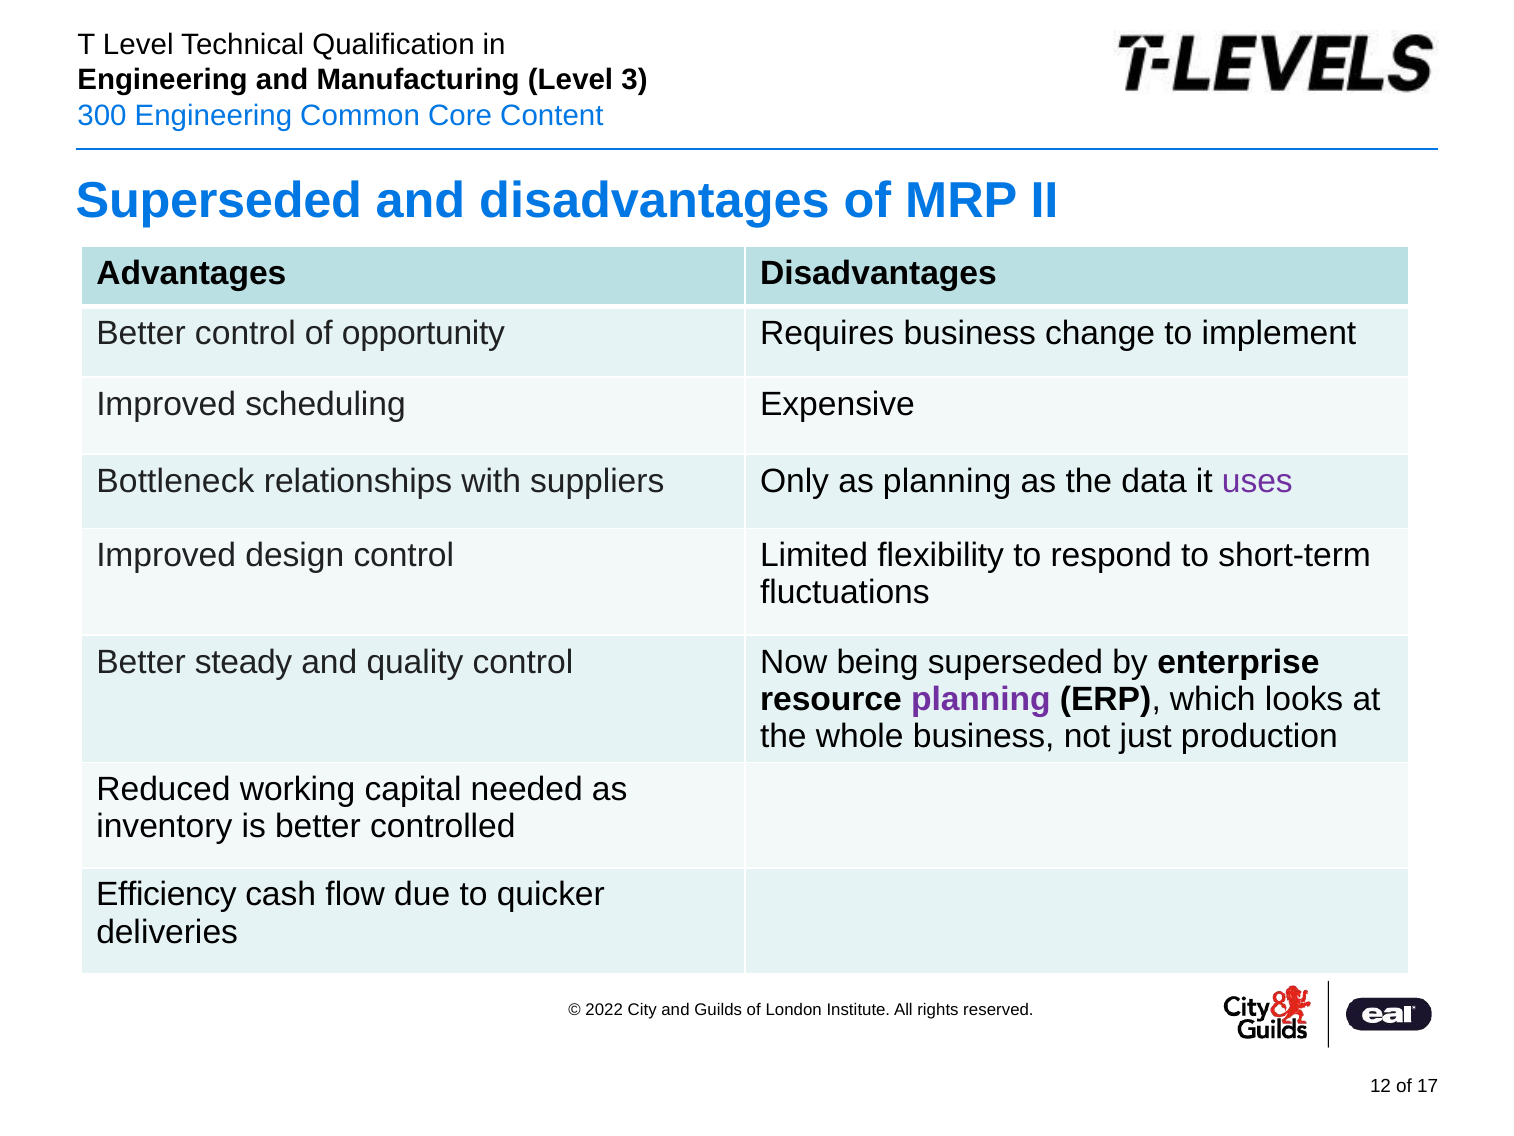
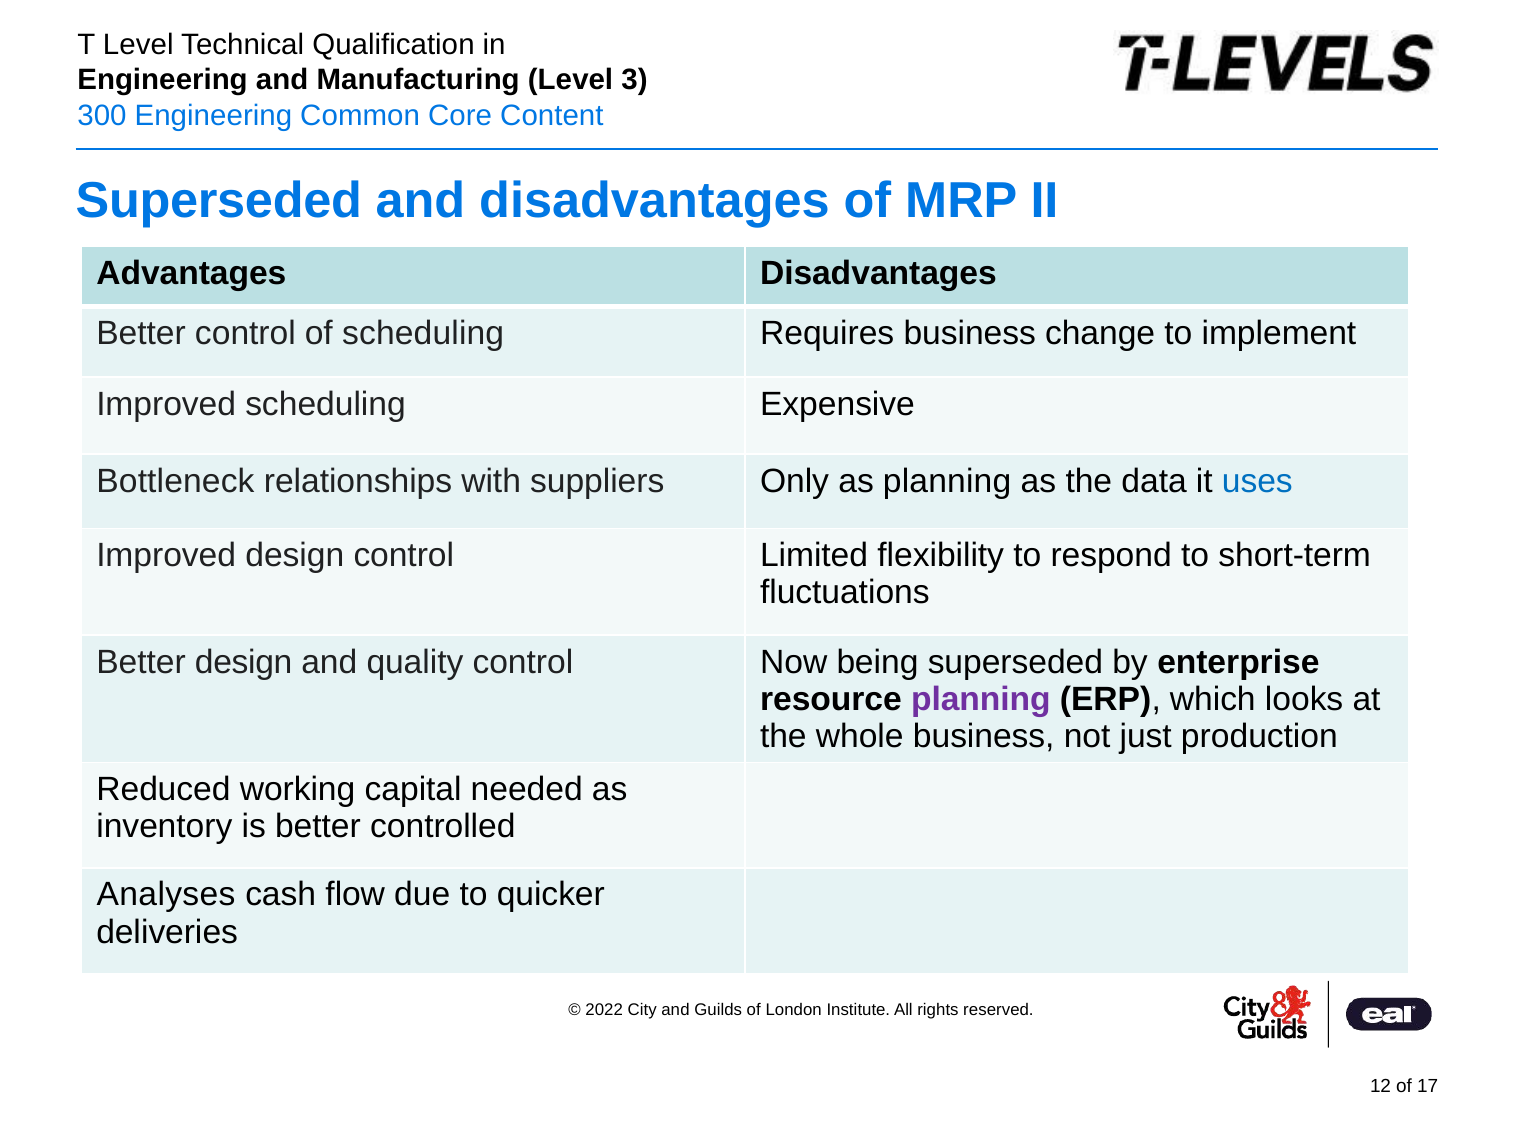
of opportunity: opportunity -> scheduling
uses colour: purple -> blue
Better steady: steady -> design
Efficiency: Efficiency -> Analyses
